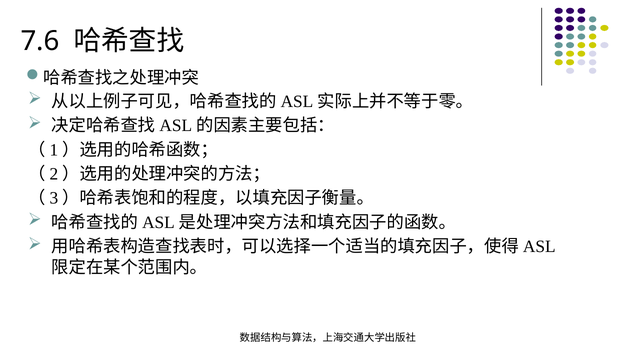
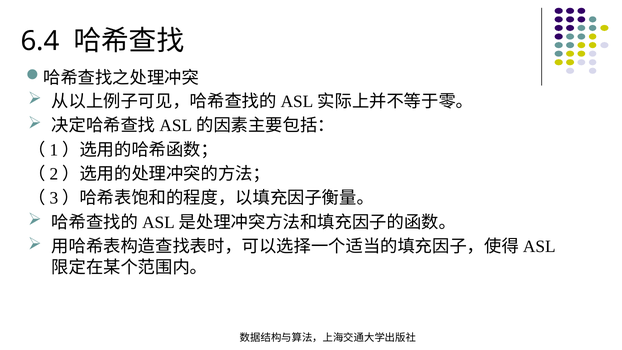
7.6: 7.6 -> 6.4
